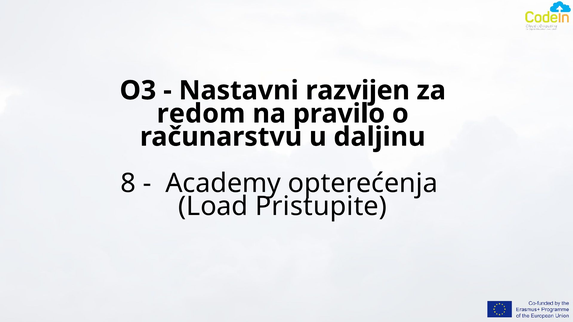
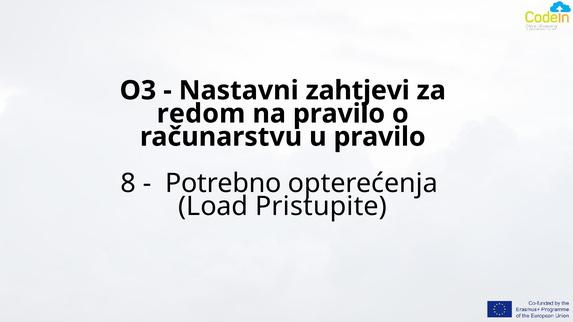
razvijen: razvijen -> zahtjevi
u daljinu: daljinu -> pravilo
Academy: Academy -> Potrebno
